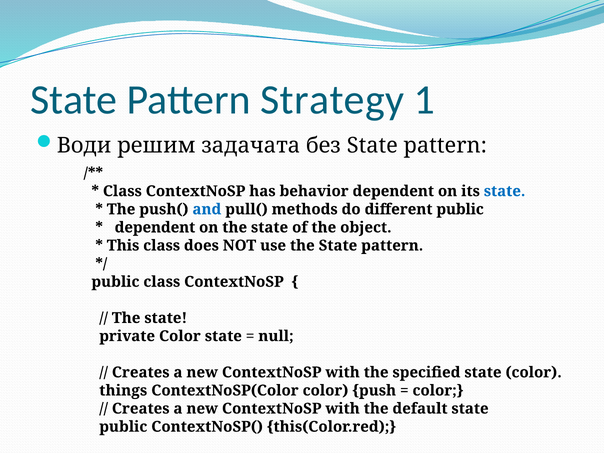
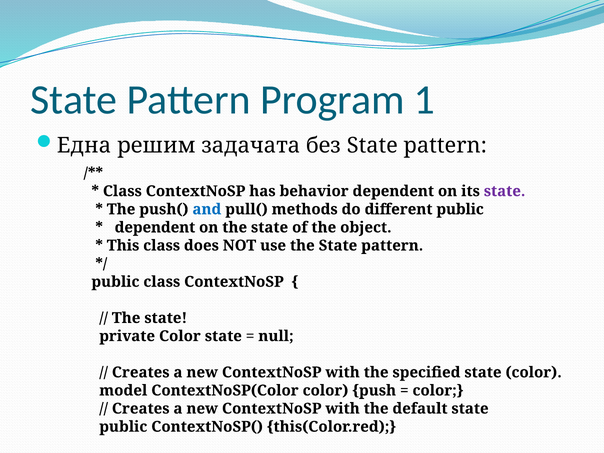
Strategy: Strategy -> Program
Води: Води -> Една
state at (505, 191) colour: blue -> purple
things: things -> model
